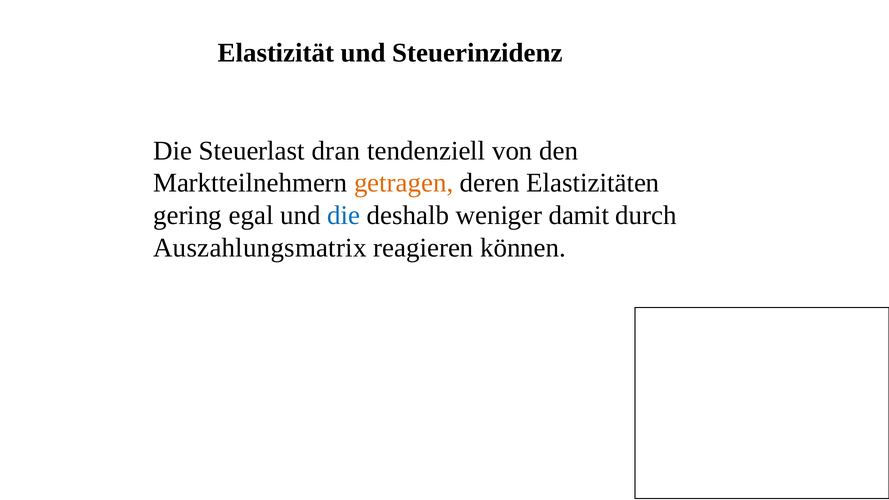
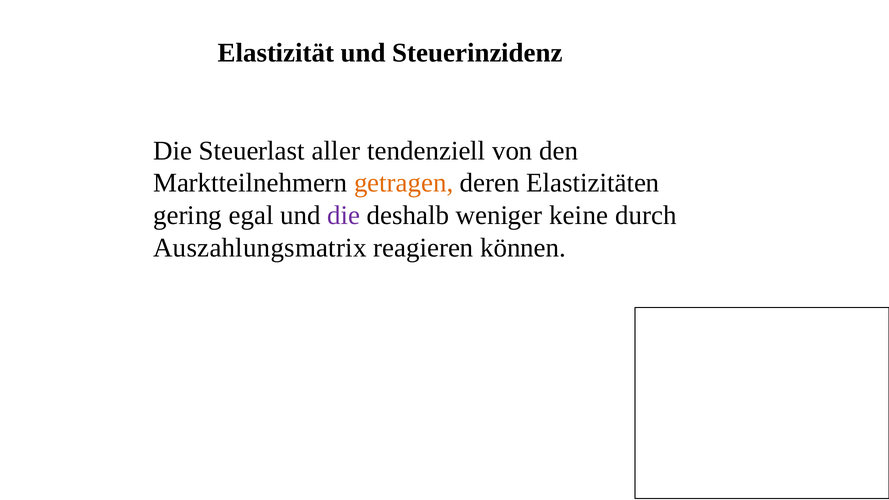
dran: dran -> aller
die at (344, 215) colour: blue -> purple
damit: damit -> keine
